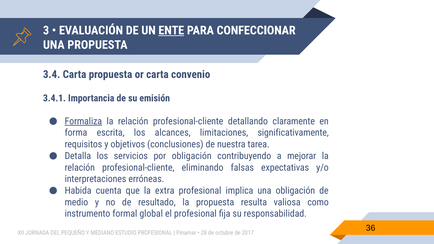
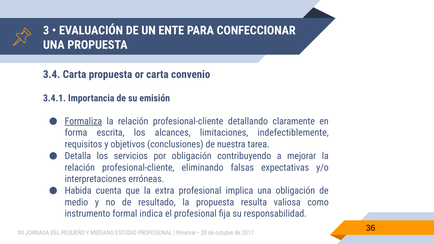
ENTE underline: present -> none
significativamente: significativamente -> indefectiblemente
global: global -> indica
